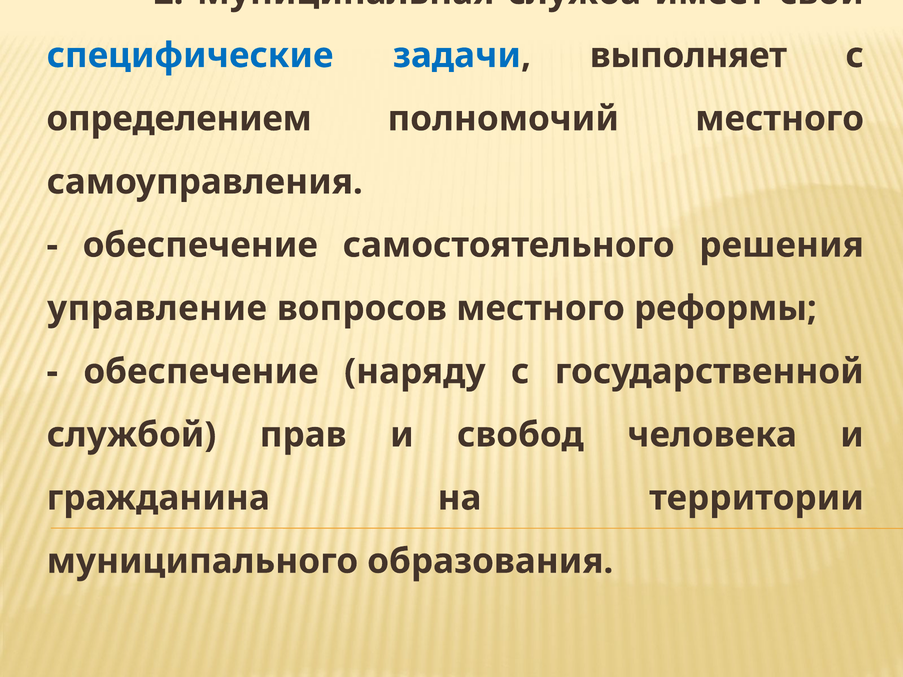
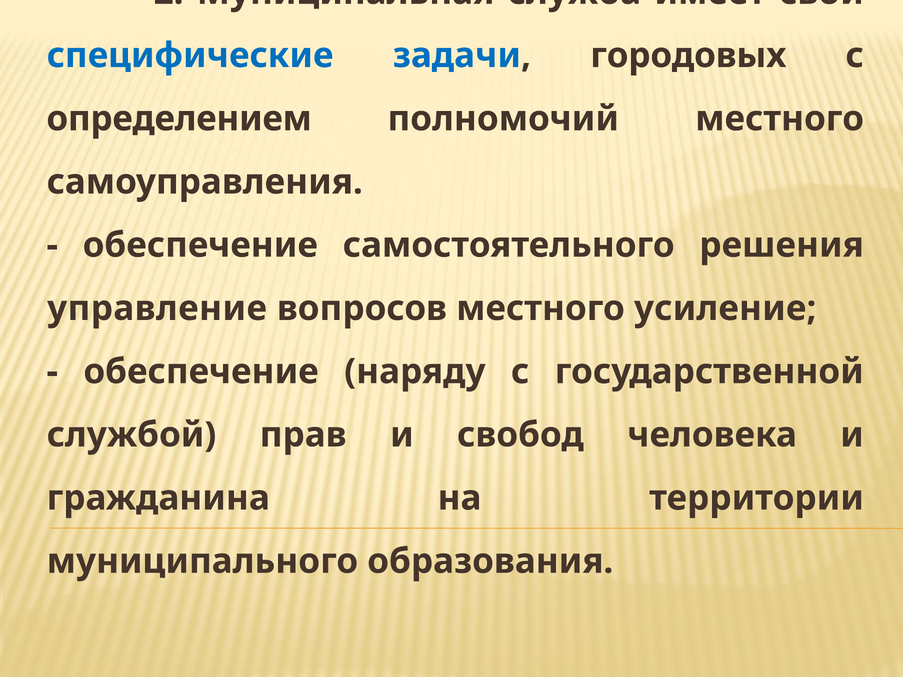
выполняет: выполняет -> городовых
реформы: реформы -> усиление
